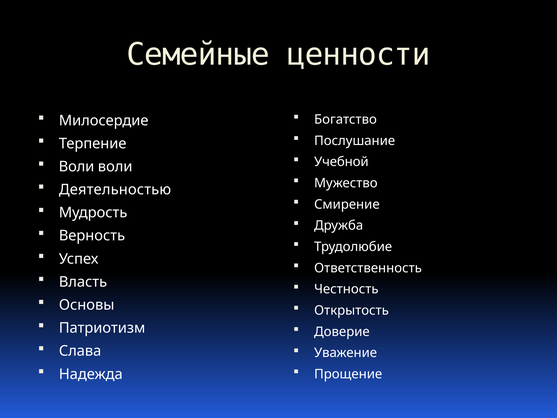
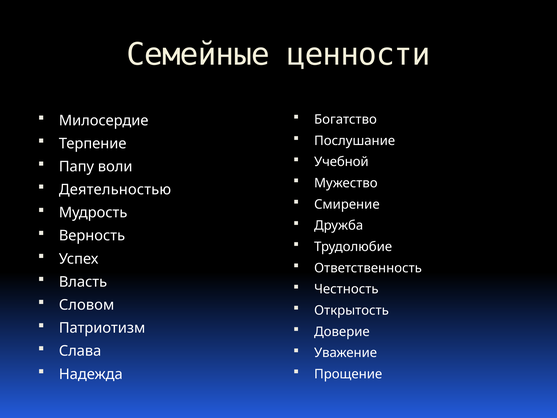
Воли at (77, 167): Воли -> Папу
Основы: Основы -> Словом
